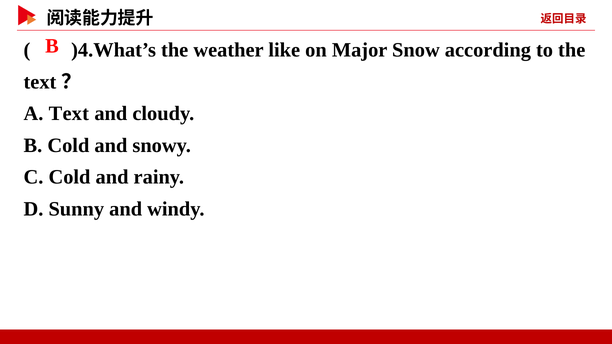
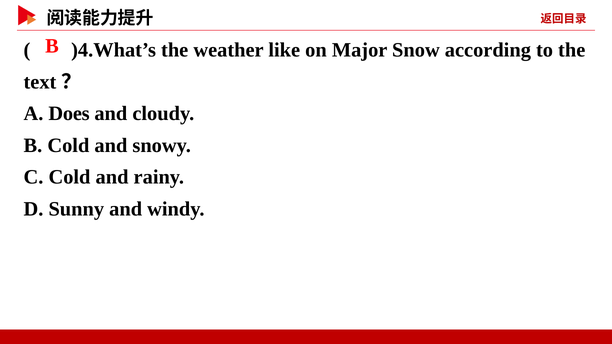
A Text: Text -> Does
